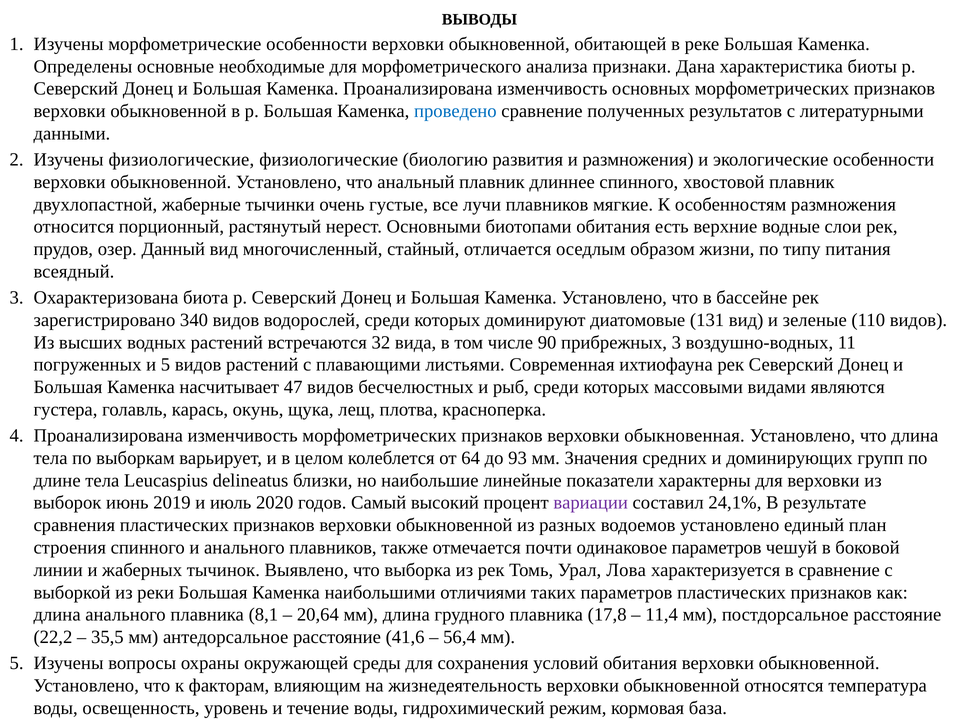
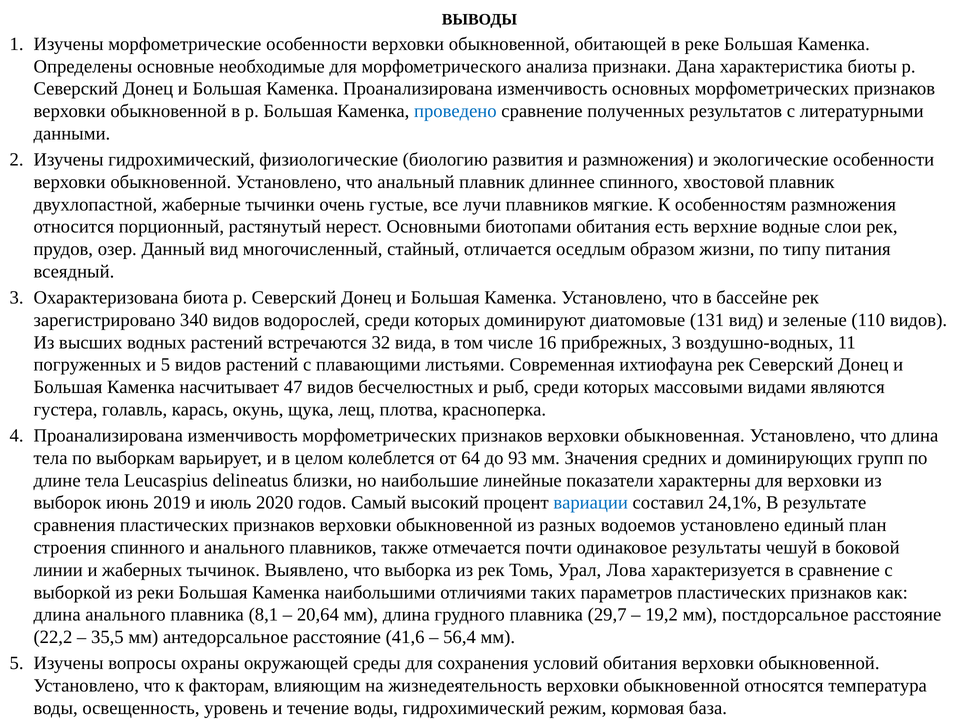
Изучены физиологические: физиологические -> гидрохимический
90: 90 -> 16
вариации colour: purple -> blue
одинаковое параметров: параметров -> результаты
17,8: 17,8 -> 29,7
11,4: 11,4 -> 19,2
